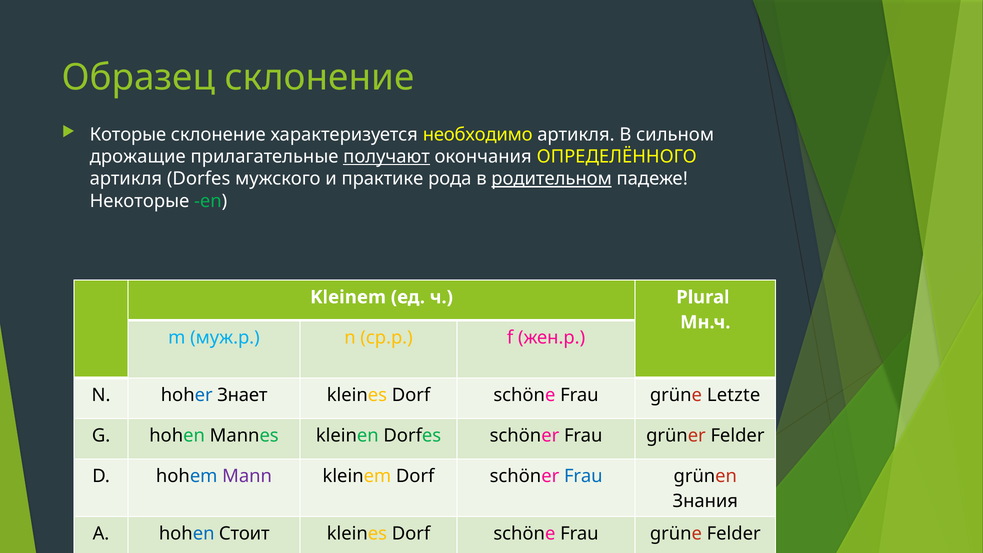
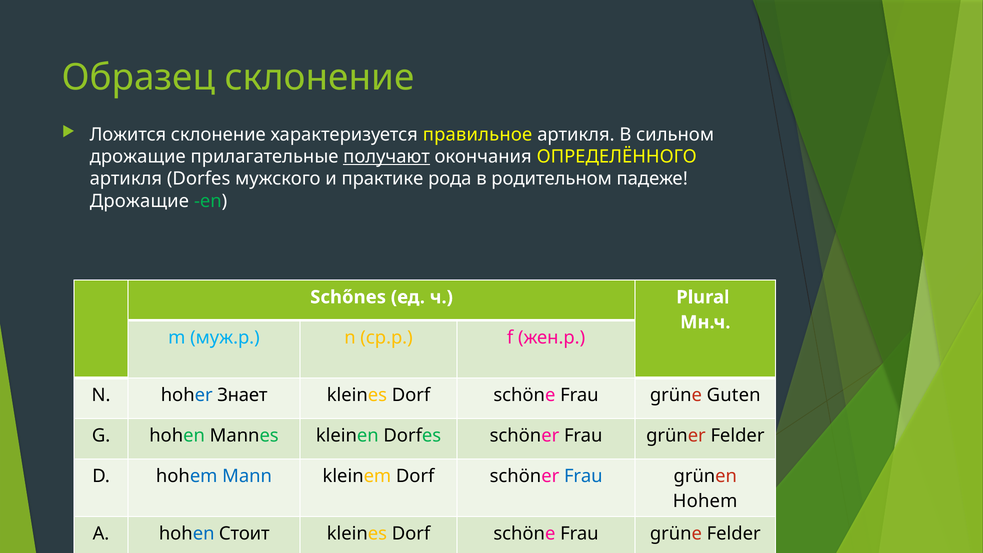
Которые: Которые -> Ложится
необходимо: необходимо -> правильное
родительном underline: present -> none
Некоторые at (139, 201): Некоторые -> Дрожащие
Kleinem at (348, 297): Kleinem -> Schőnes
Letzte: Letzte -> Guten
Mann colour: purple -> blue
Знания at (705, 501): Знания -> Hohem
